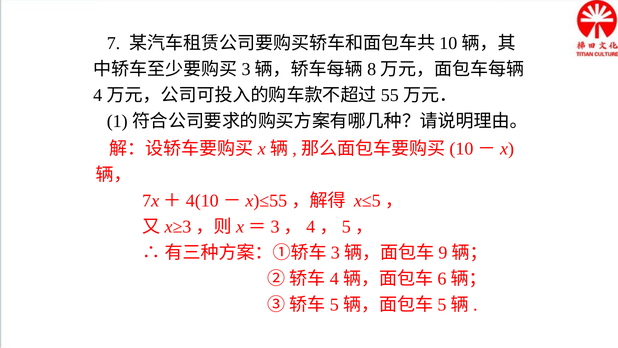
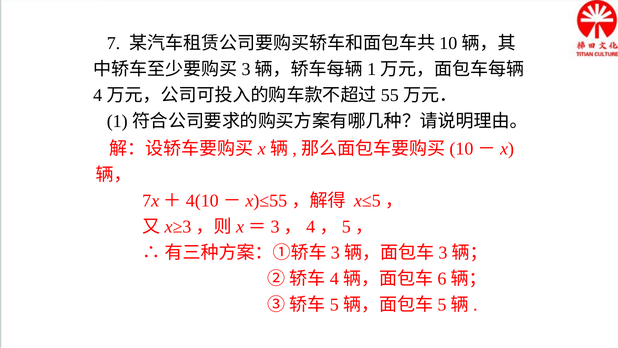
8 at (372, 69): 8 -> 1
9 at (443, 253): 9 -> 3
